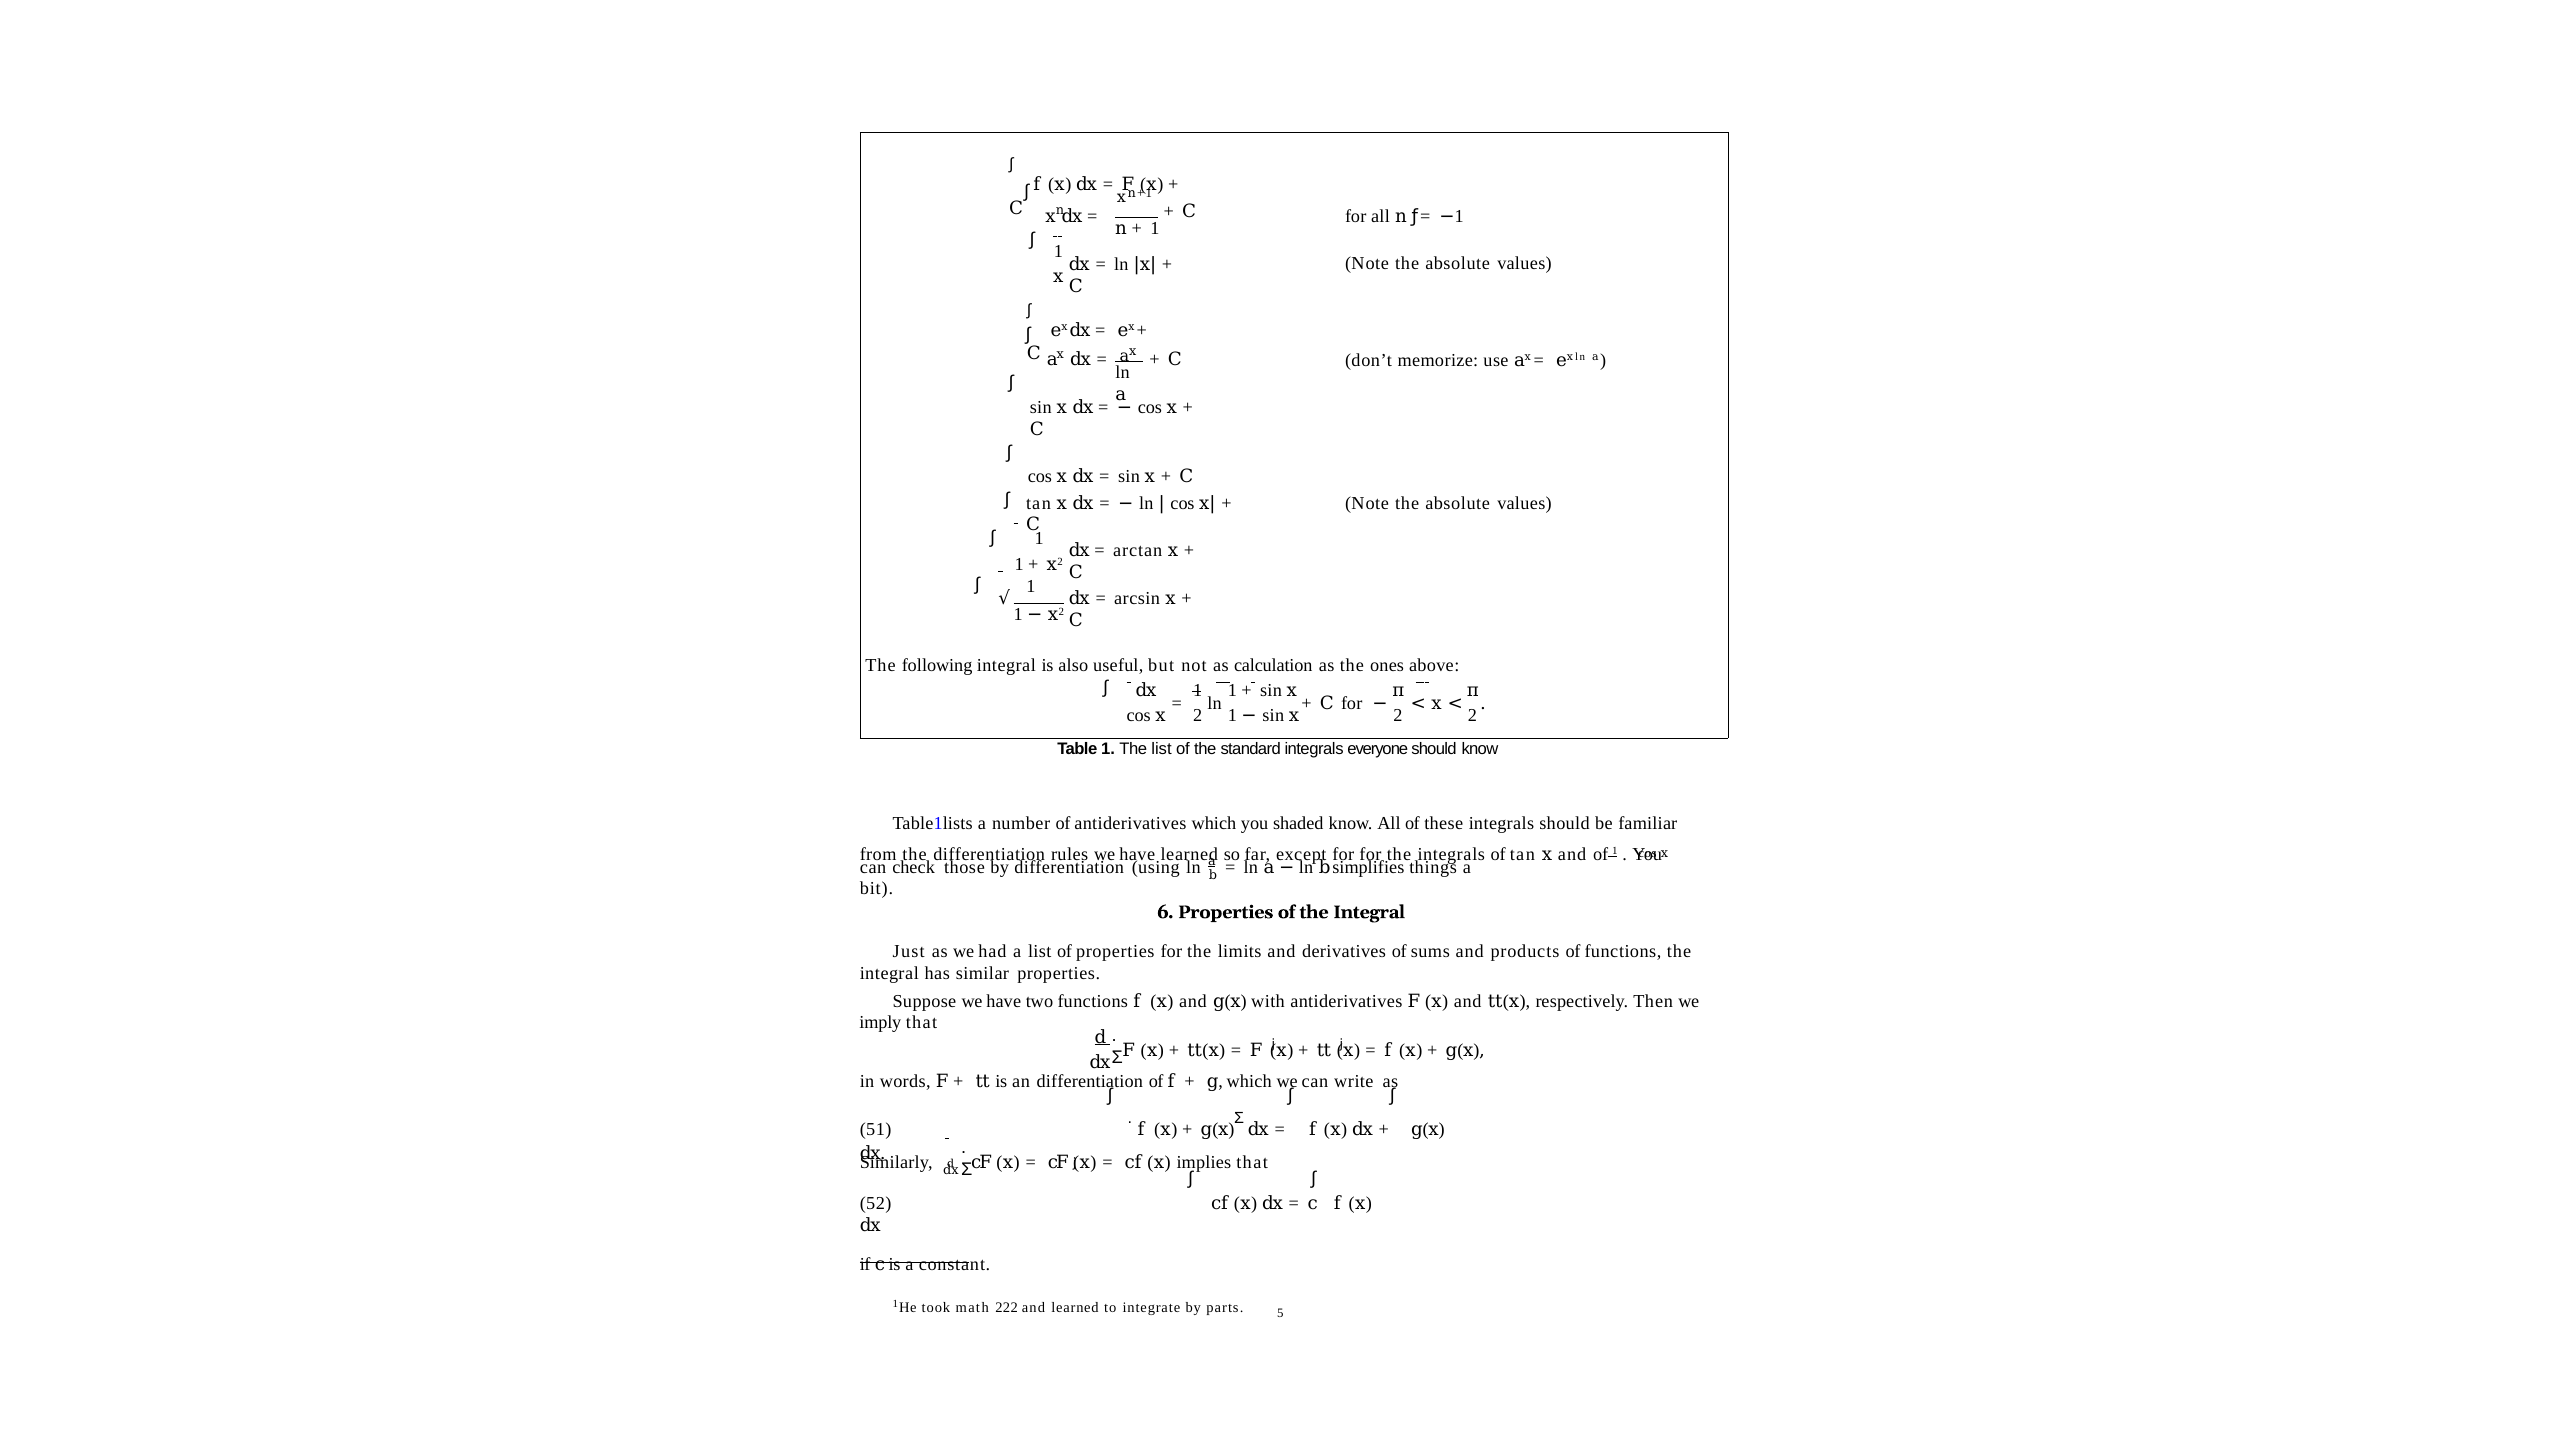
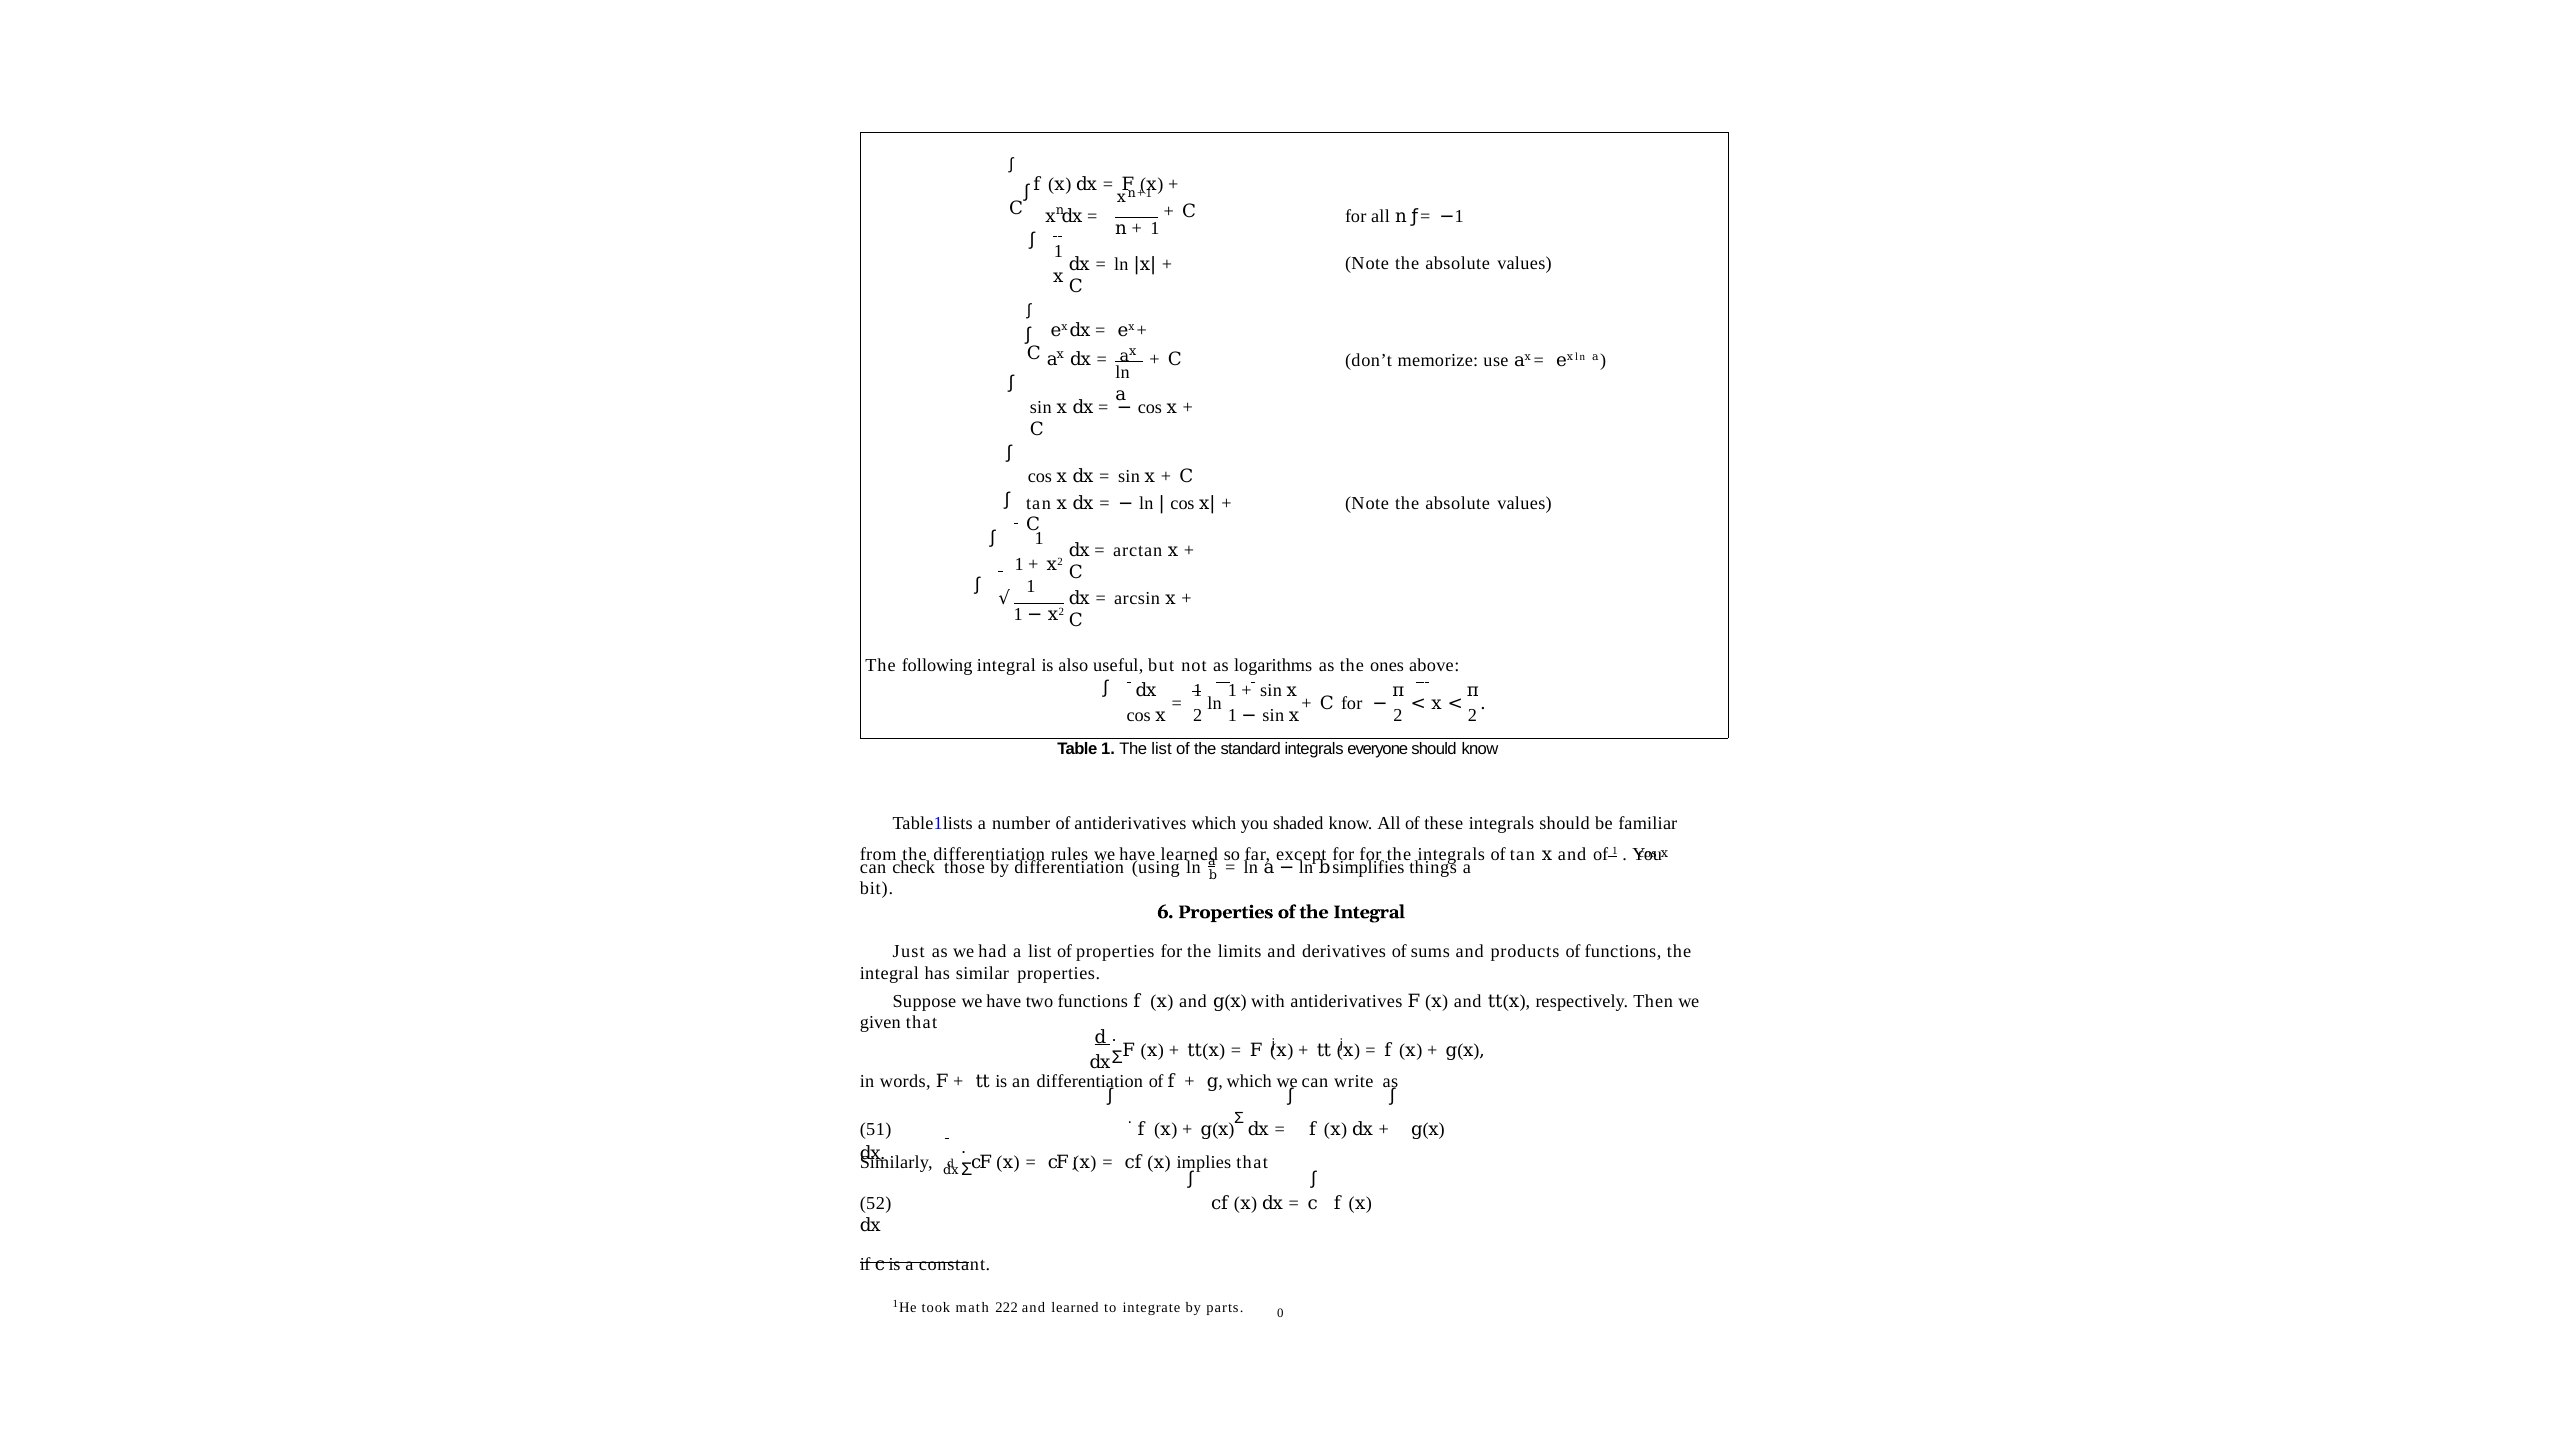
calculation: calculation -> logarithms
imply: imply -> given
5: 5 -> 0
